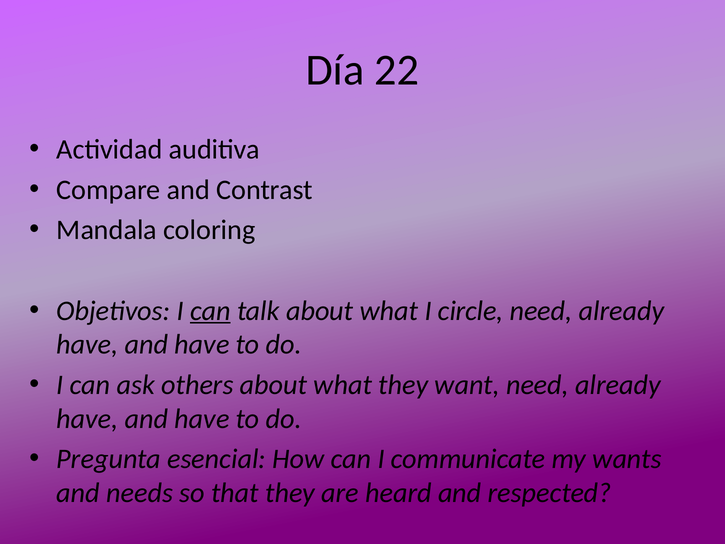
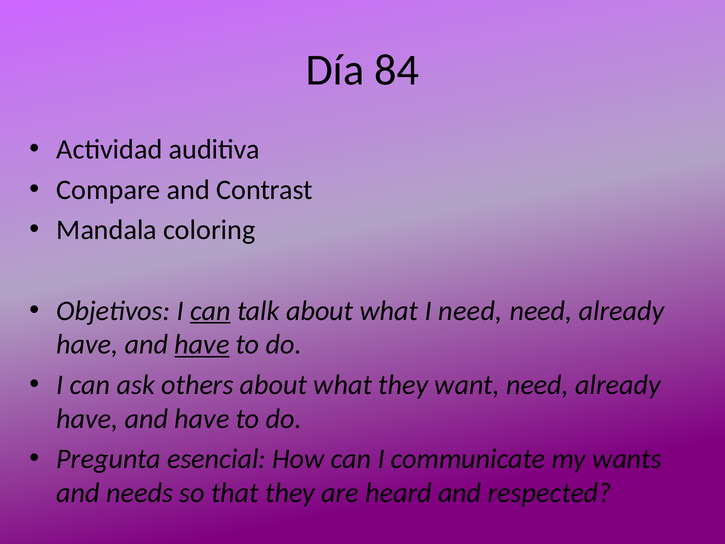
22: 22 -> 84
I circle: circle -> need
have at (202, 344) underline: none -> present
